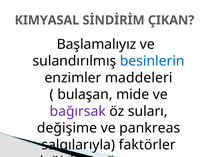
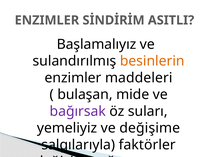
KIMYASAL at (47, 20): KIMYASAL -> ENZIMLER
ÇIKAN: ÇIKAN -> ASITLI
besinlerin colour: blue -> orange
değişime at (67, 128): değişime -> yemeliyiz
ve pankreas: pankreas -> değişime
